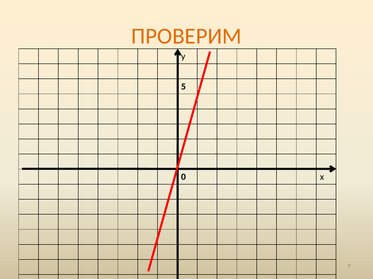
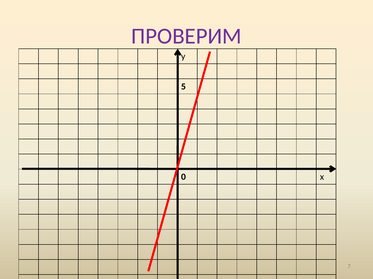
ПРОВЕРИМ colour: orange -> purple
